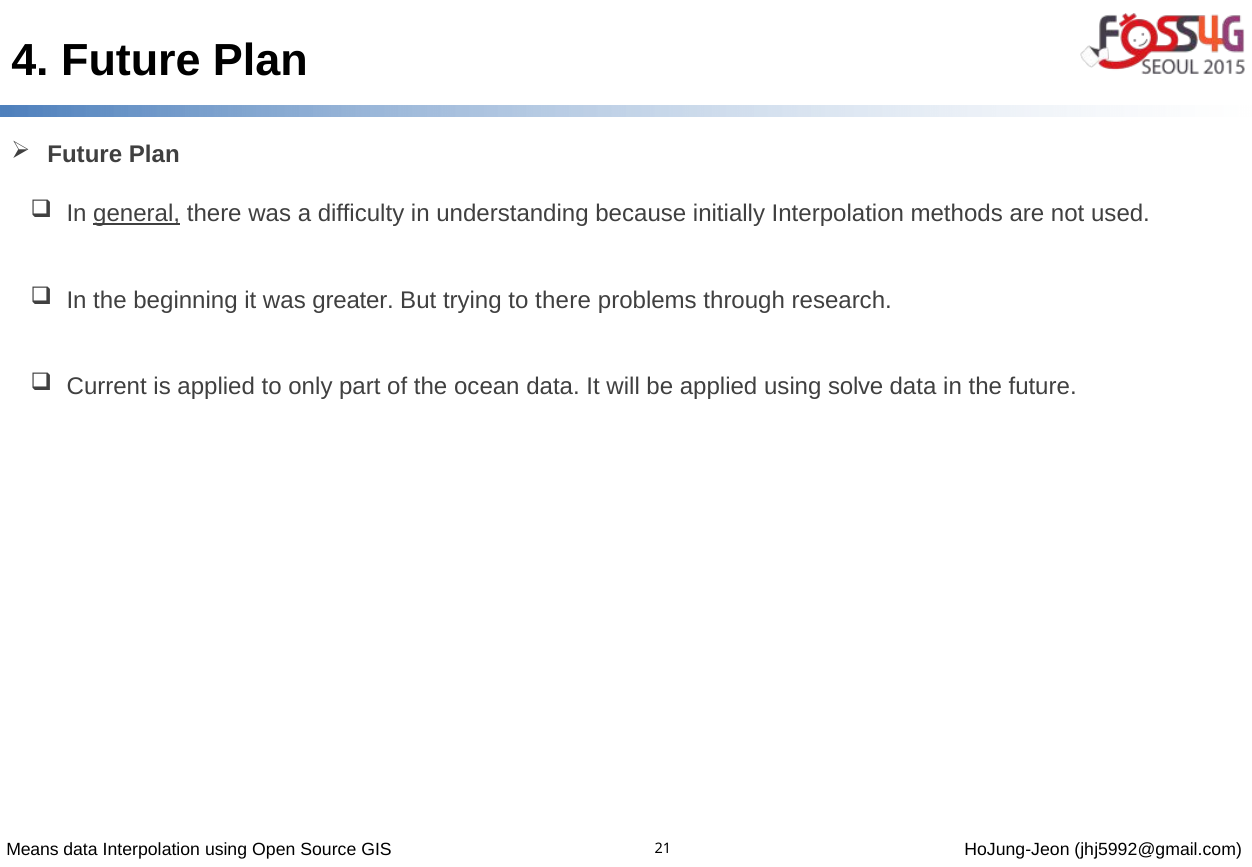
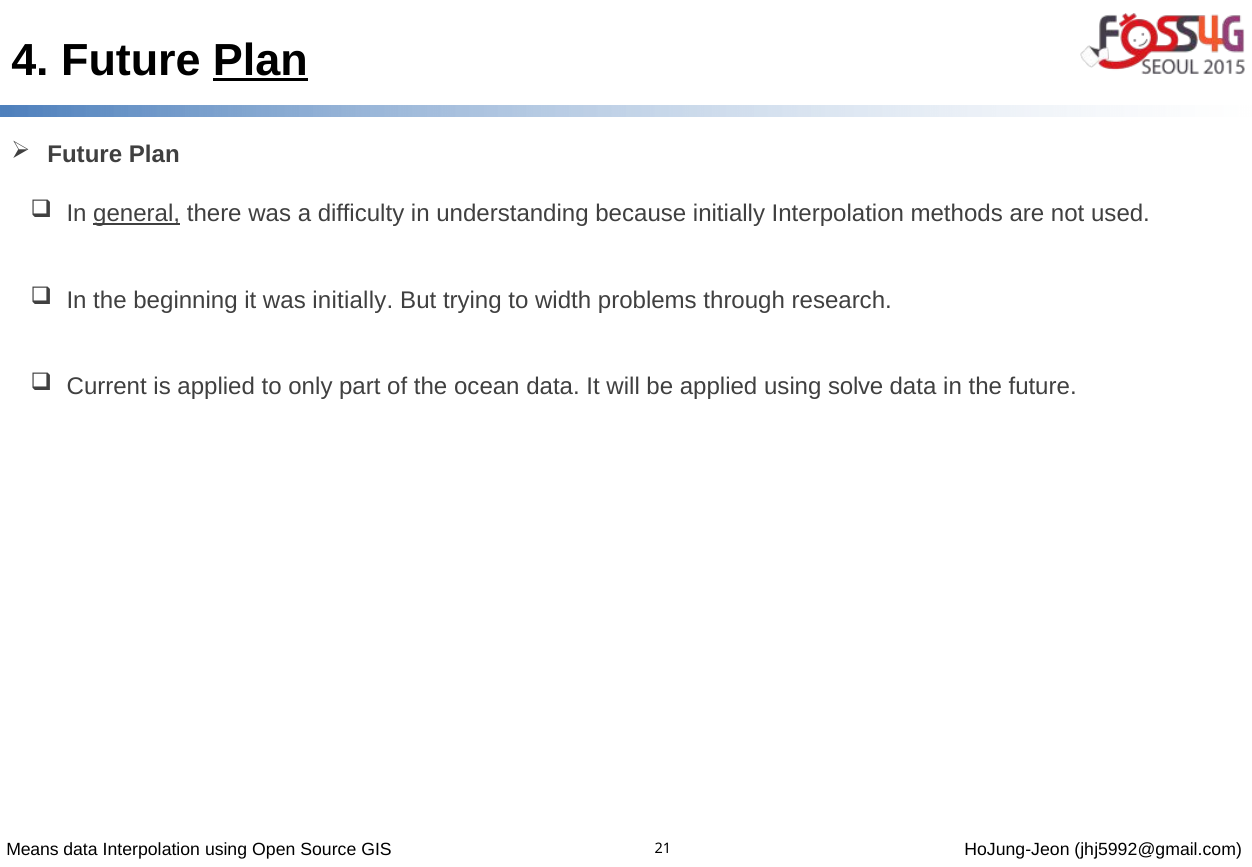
Plan at (260, 60) underline: none -> present
was greater: greater -> initially
to there: there -> width
